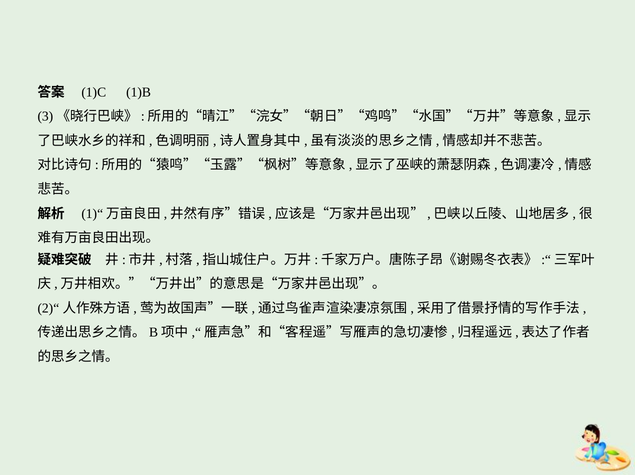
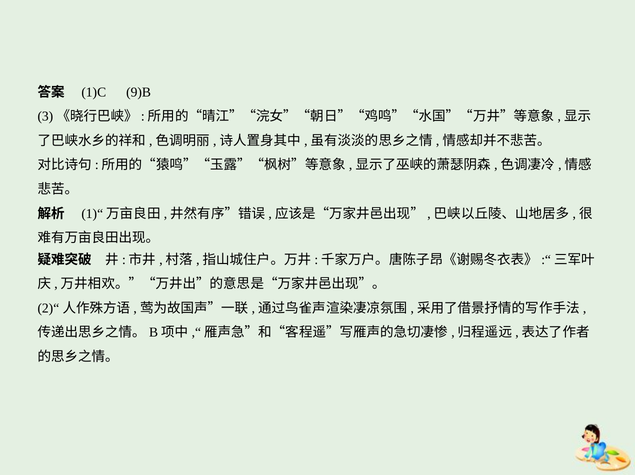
1)B: 1)B -> 9)B
